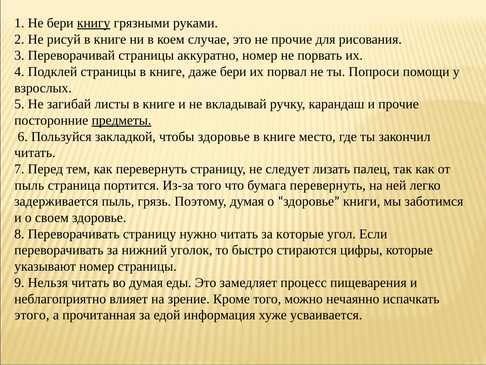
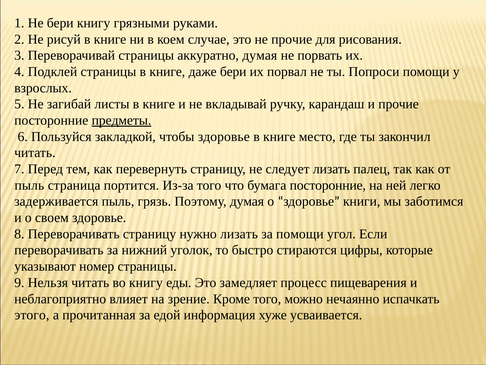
книгу at (94, 23) underline: present -> none
аккуратно номер: номер -> думая
бумага перевернуть: перевернуть -> посторонние
нужно читать: читать -> лизать
за которые: которые -> помощи
во думая: думая -> книгу
